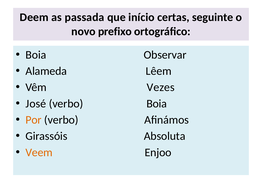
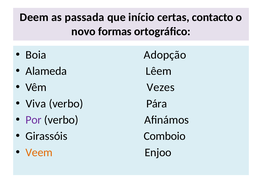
seguinte: seguinte -> contacto
prefixo: prefixo -> formas
Observar: Observar -> Adopção
José: José -> Viva
verbo Boia: Boia -> Pára
Por colour: orange -> purple
Absoluta: Absoluta -> Comboio
